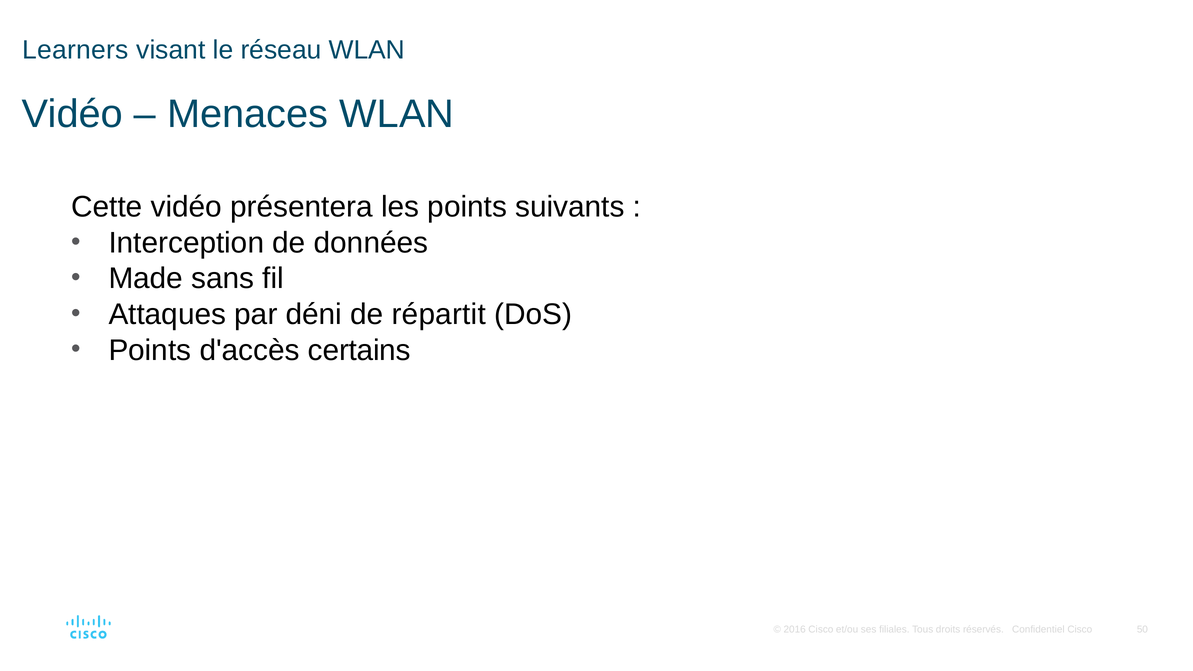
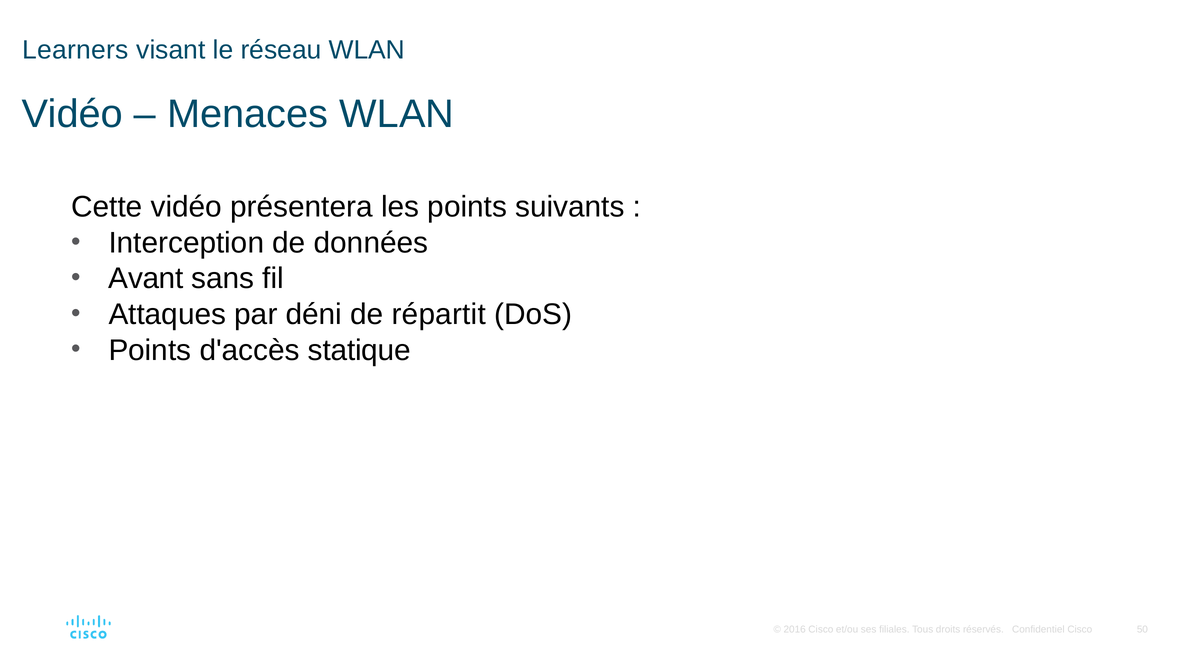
Made: Made -> Avant
certains: certains -> statique
